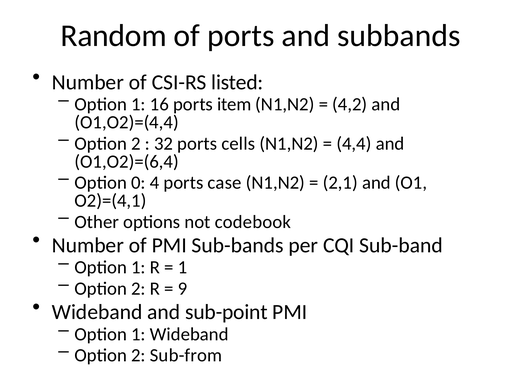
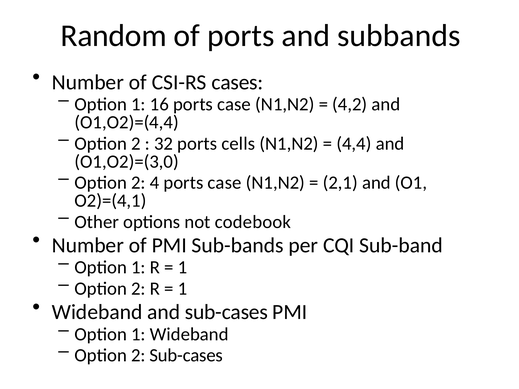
listed: listed -> cases
16 ports item: item -> case
O1,O2)=(6,4: O1,O2)=(6,4 -> O1,O2)=(3,0
0 at (138, 183): 0 -> 2
9 at (183, 289): 9 -> 1
and sub-point: sub-point -> sub-cases
2 Sub-from: Sub-from -> Sub-cases
